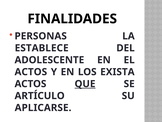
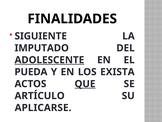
PERSONAS: PERSONAS -> SIGUIENTE
ESTABLECE: ESTABLECE -> IMPUTADO
ADOLESCENTE underline: none -> present
ACTOS at (31, 72): ACTOS -> PUEDA
